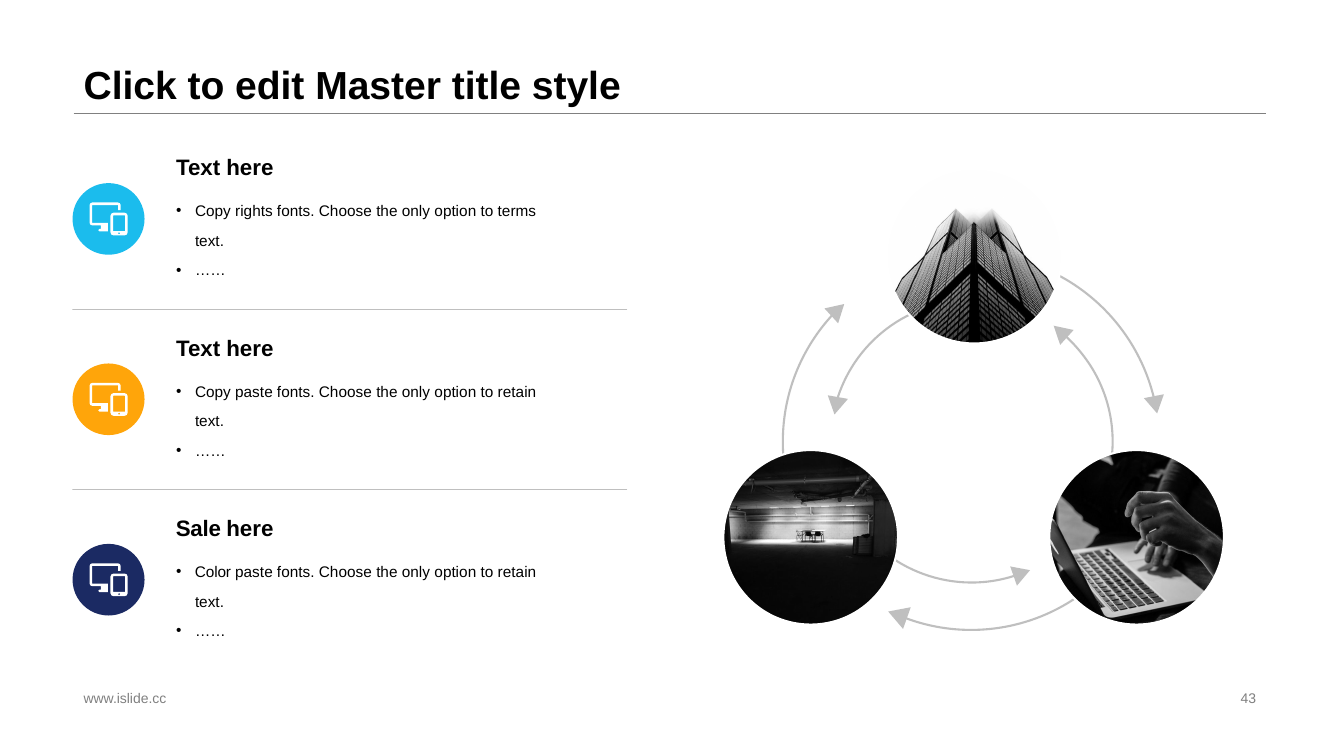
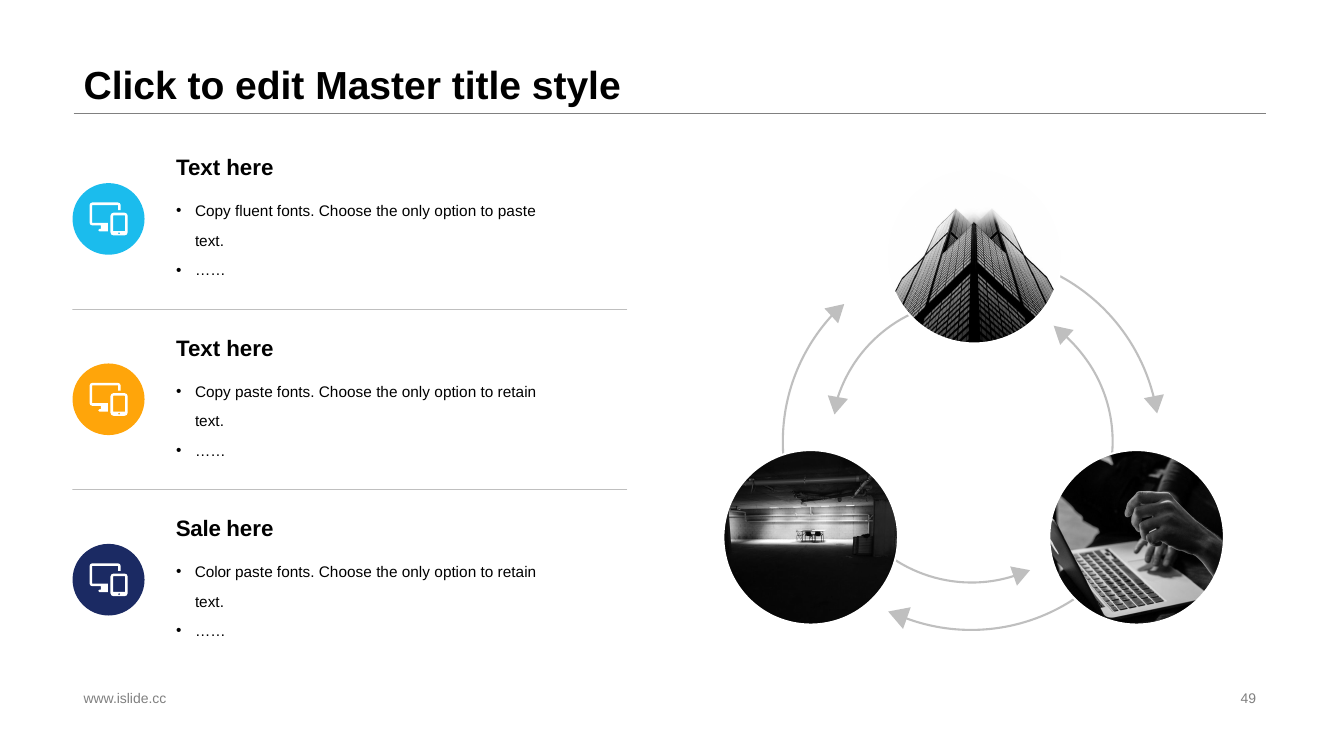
rights: rights -> fluent
to terms: terms -> paste
43: 43 -> 49
